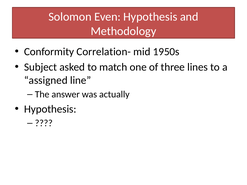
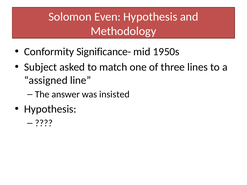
Correlation-: Correlation- -> Significance-
actually: actually -> insisted
